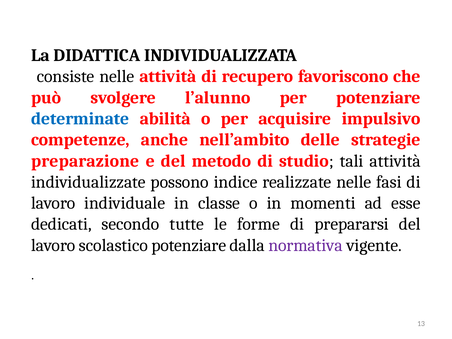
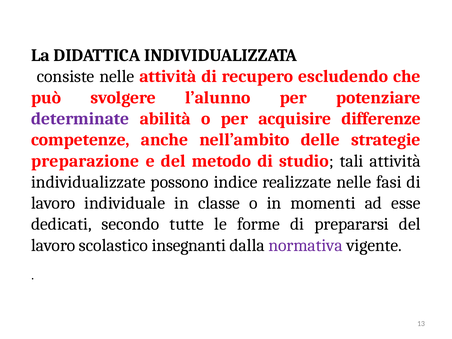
favoriscono: favoriscono -> escludendo
determinate colour: blue -> purple
impulsivo: impulsivo -> differenze
scolastico potenziare: potenziare -> insegnanti
